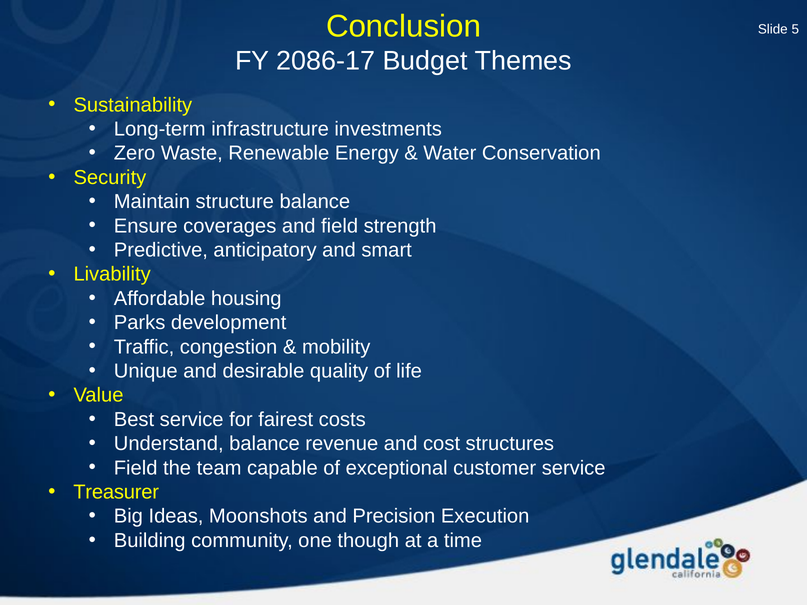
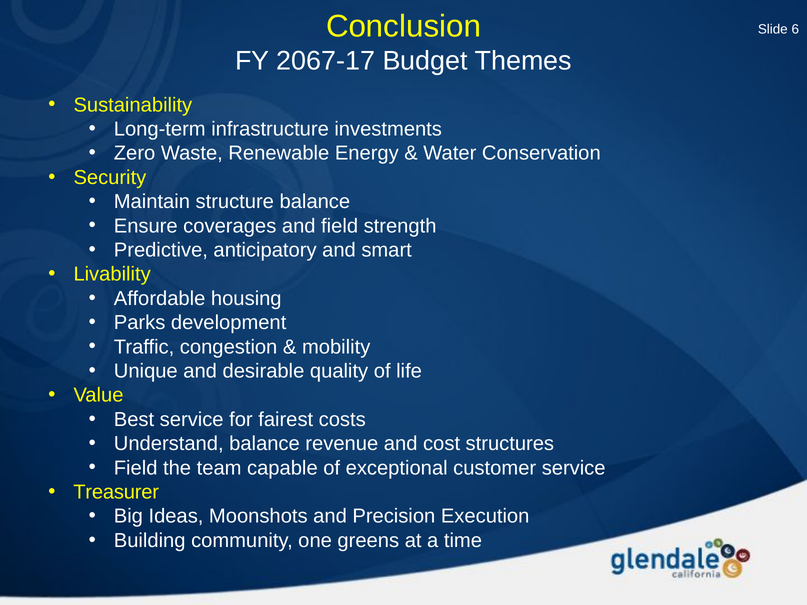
5: 5 -> 6
2086-17: 2086-17 -> 2067-17
though: though -> greens
